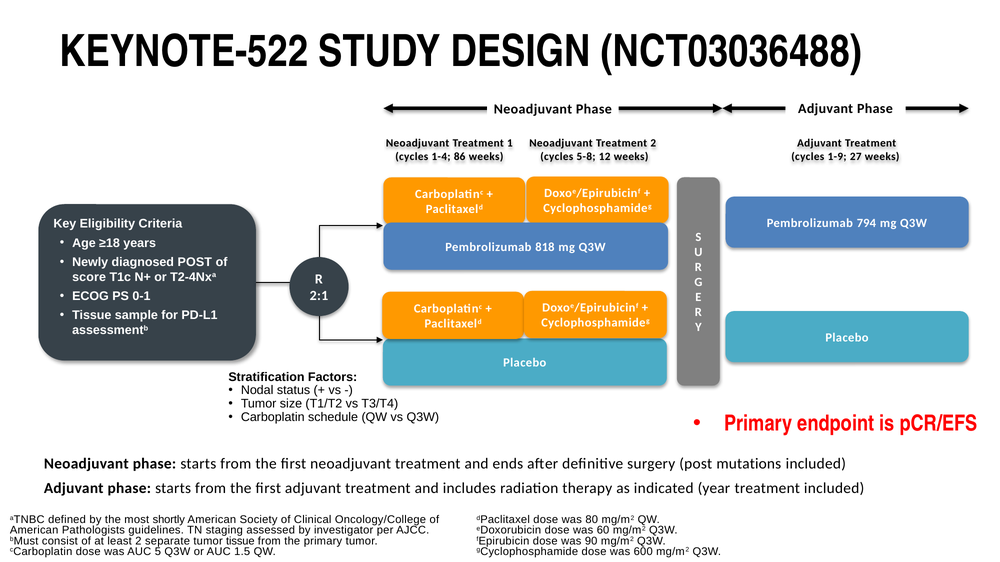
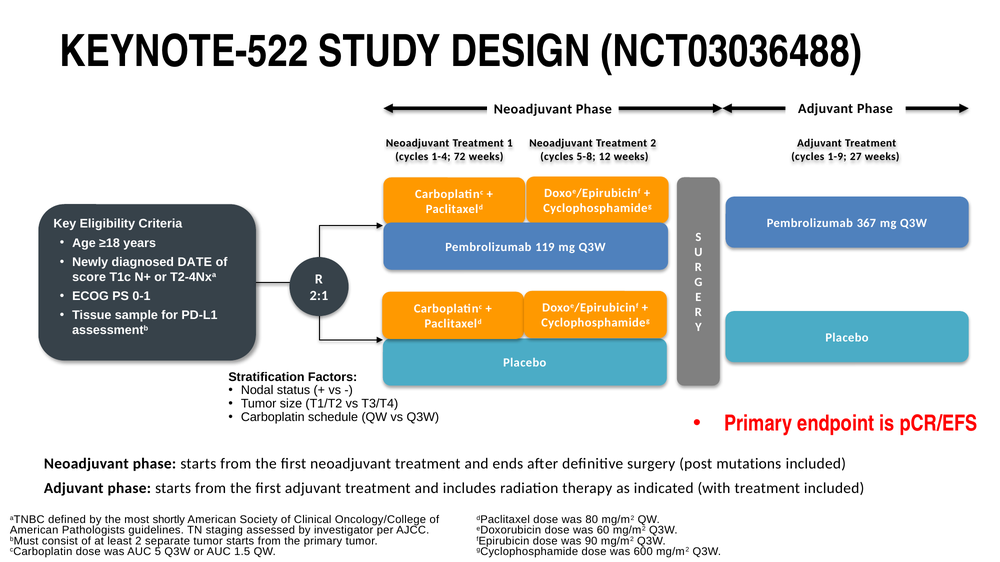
86: 86 -> 72
794: 794 -> 367
818: 818 -> 119
diagnosed POST: POST -> DATE
year: year -> with
tumor tissue: tissue -> starts
